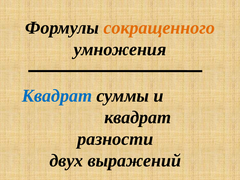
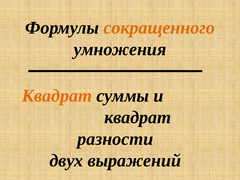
Квадрат at (57, 96) colour: blue -> orange
